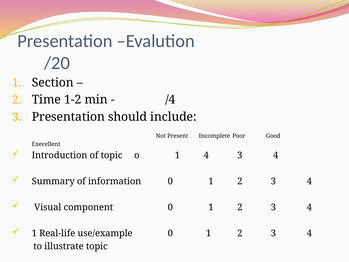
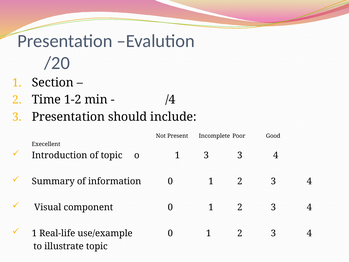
1 4: 4 -> 3
